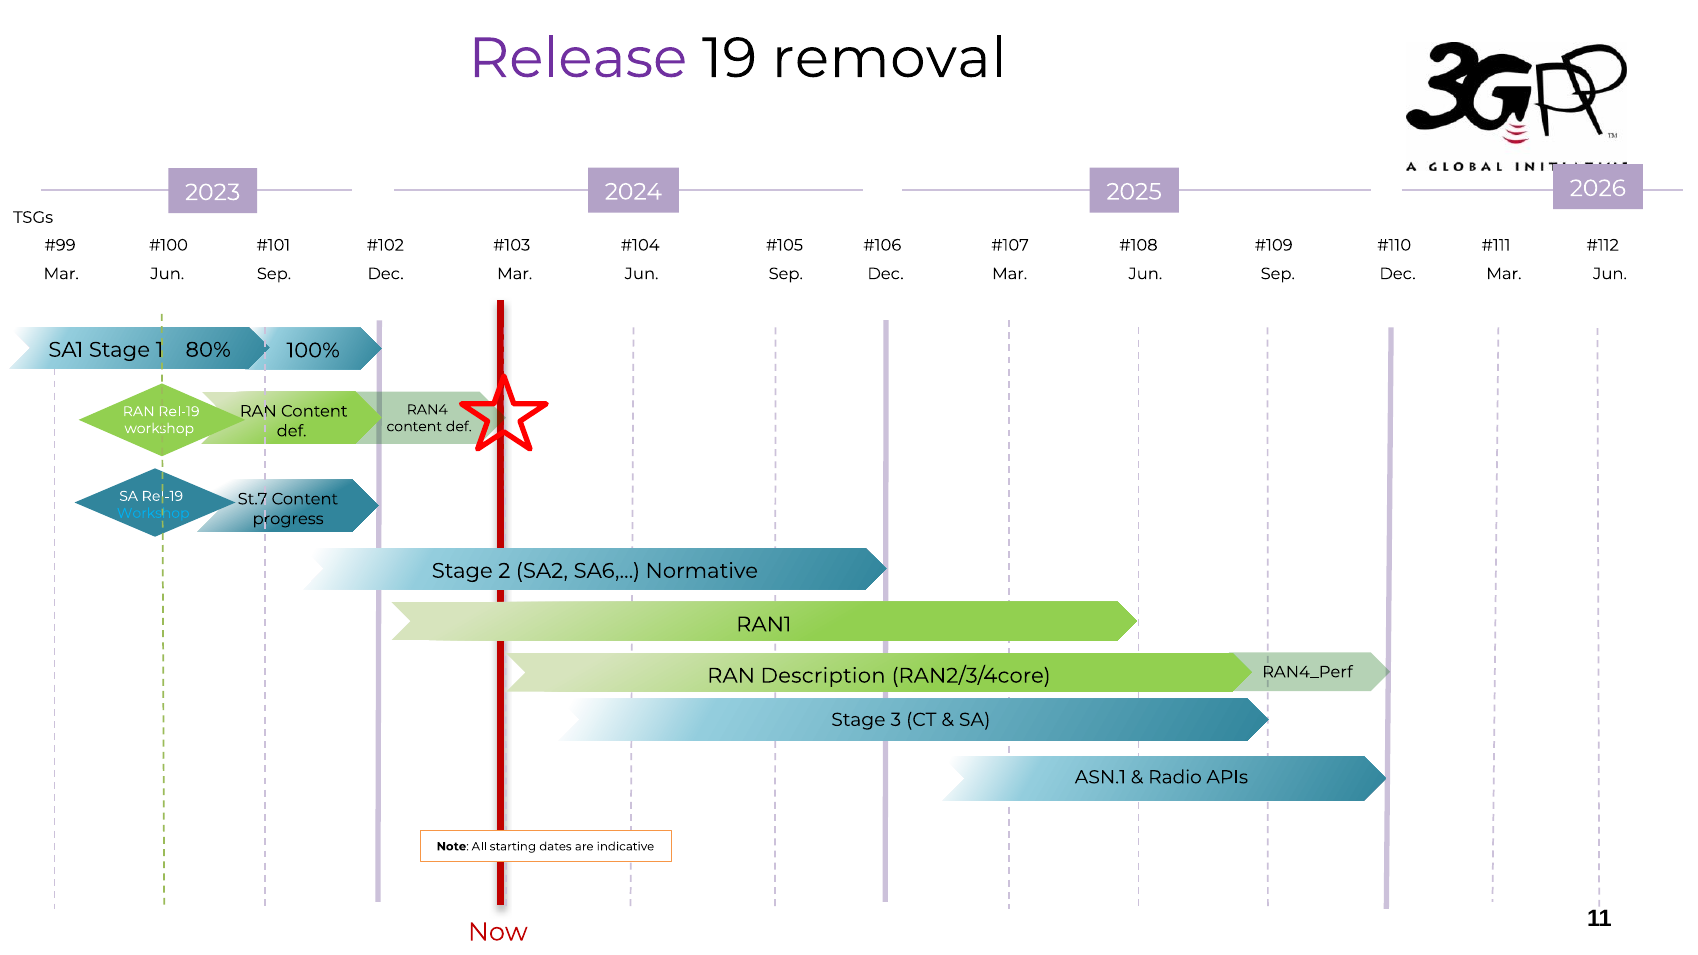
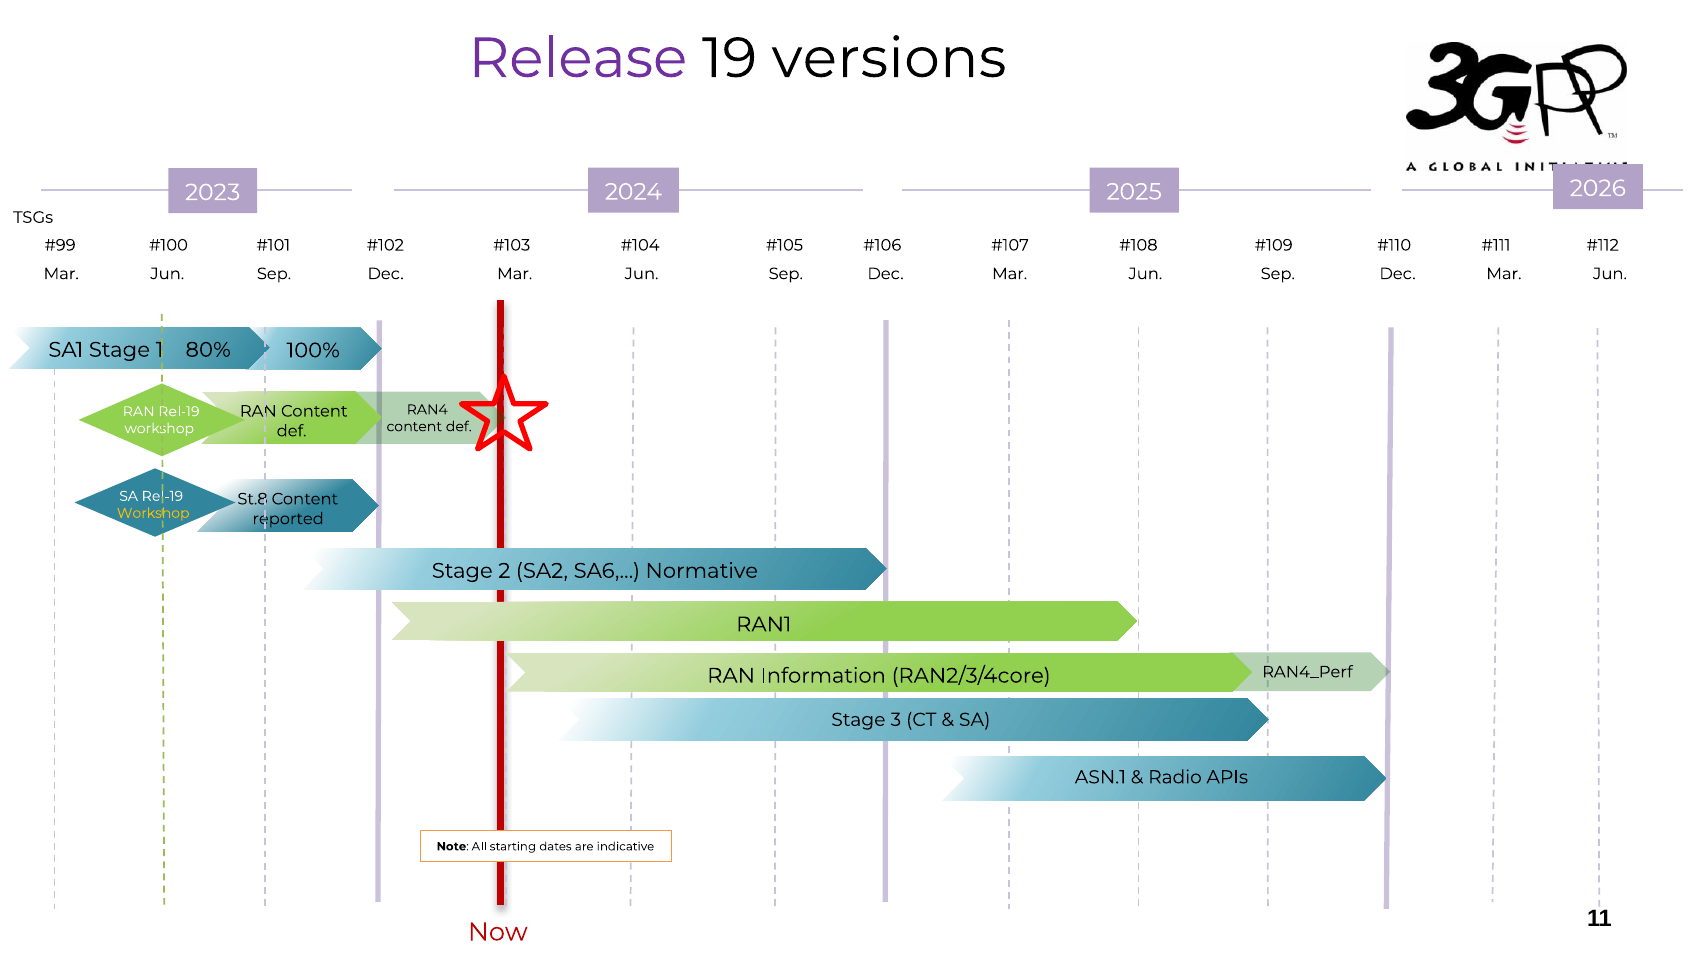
removal: removal -> versions
St.7: St.7 -> St.8
Workshop at (153, 513) colour: light blue -> yellow
progress: progress -> reported
Description: Description -> Information
